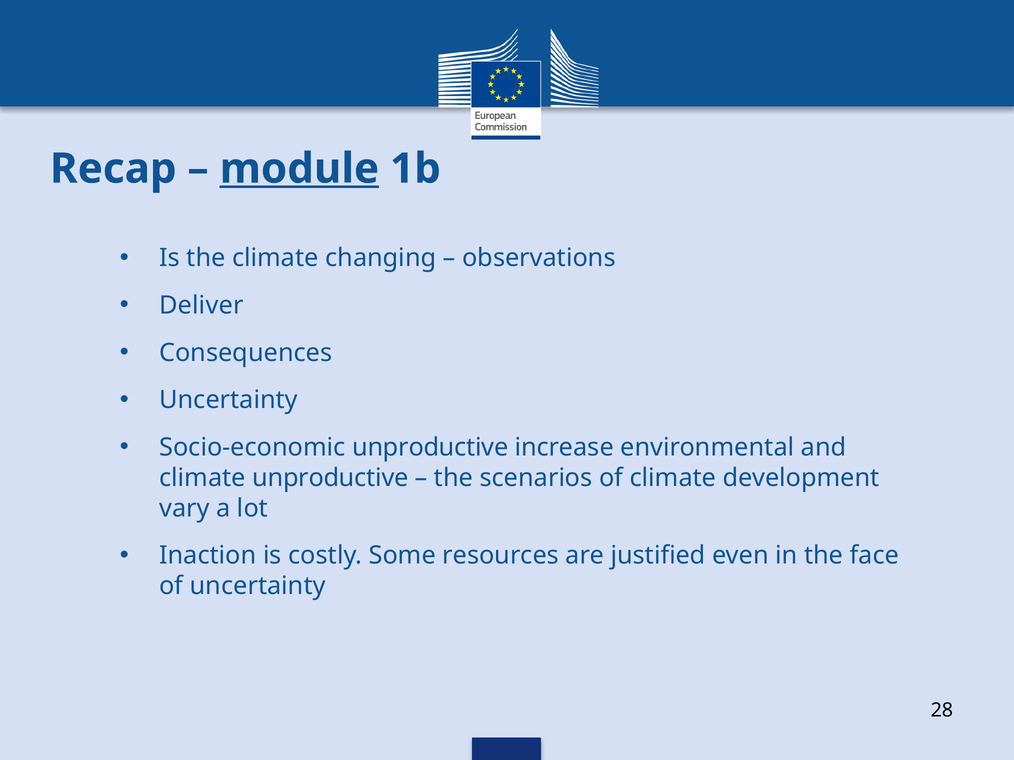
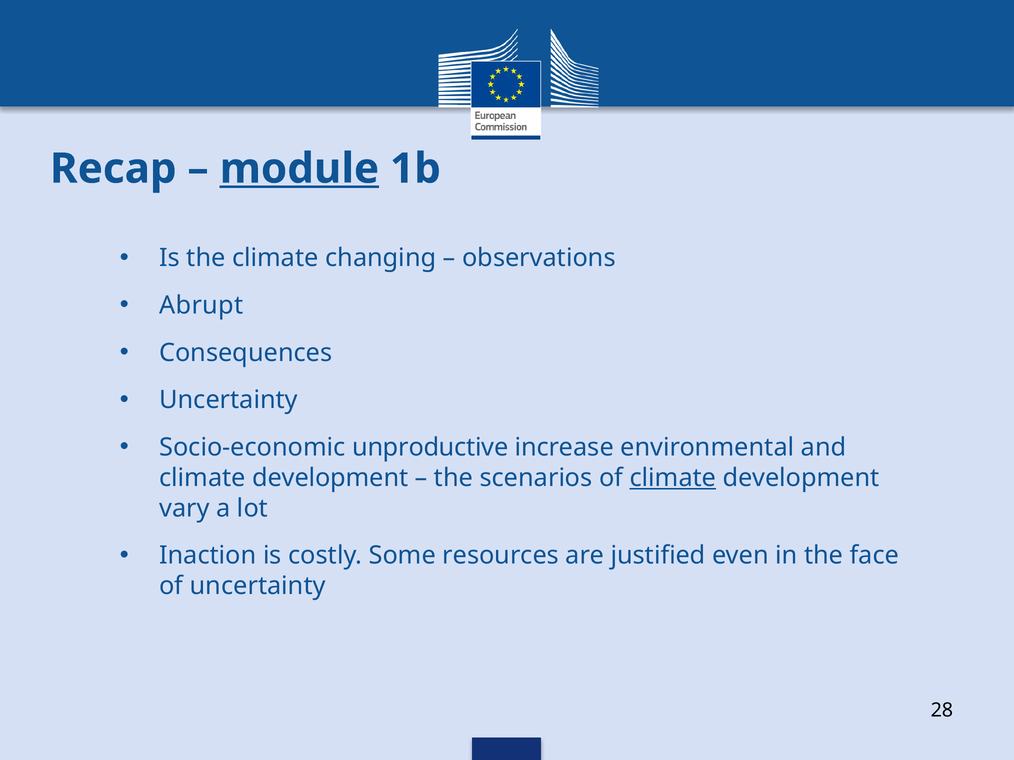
Deliver: Deliver -> Abrupt
unproductive at (330, 478): unproductive -> development
climate at (673, 478) underline: none -> present
